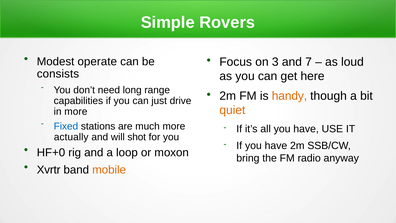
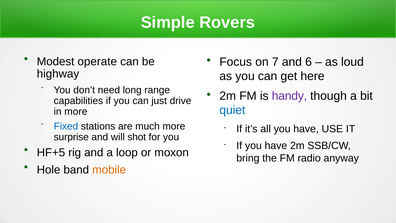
3: 3 -> 7
7: 7 -> 6
consists: consists -> highway
handy colour: orange -> purple
quiet colour: orange -> blue
actually: actually -> surprise
HF+0: HF+0 -> HF+5
Xvrtr: Xvrtr -> Hole
